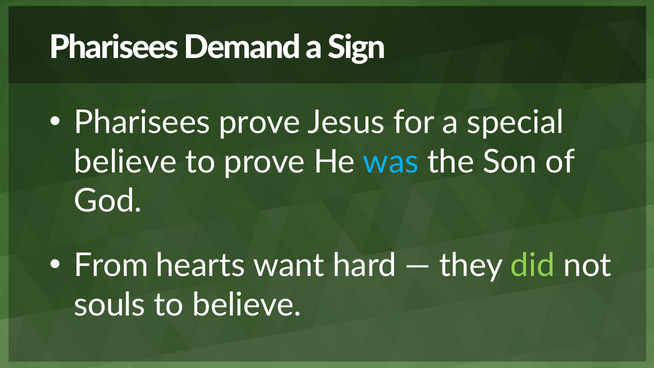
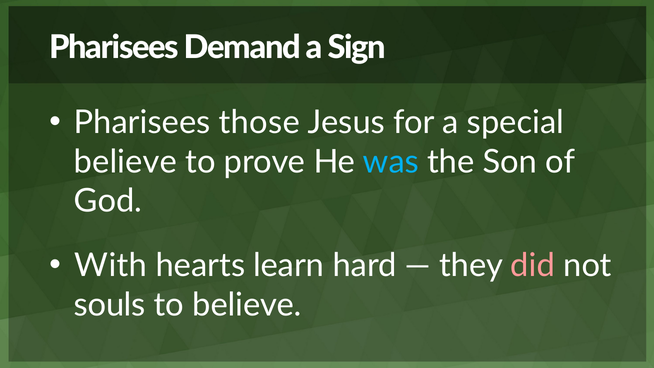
Pharisees prove: prove -> those
From: From -> With
want: want -> learn
did colour: light green -> pink
